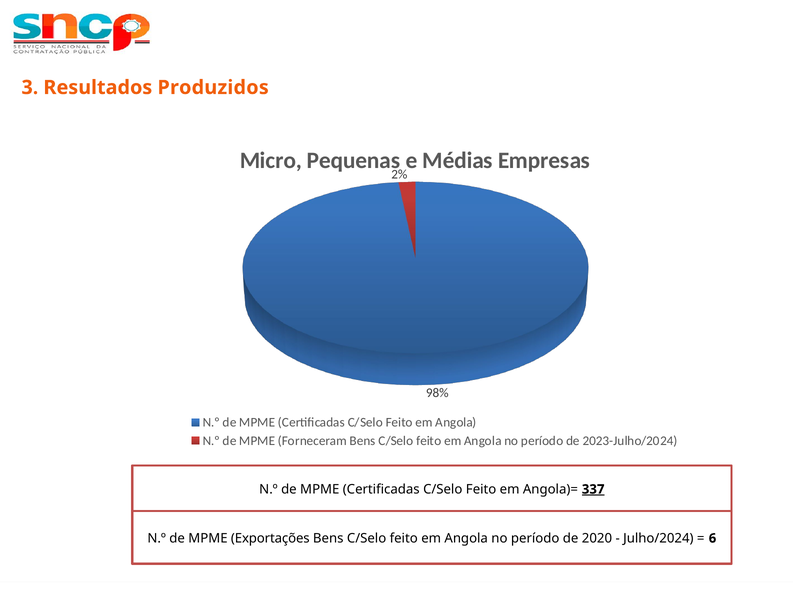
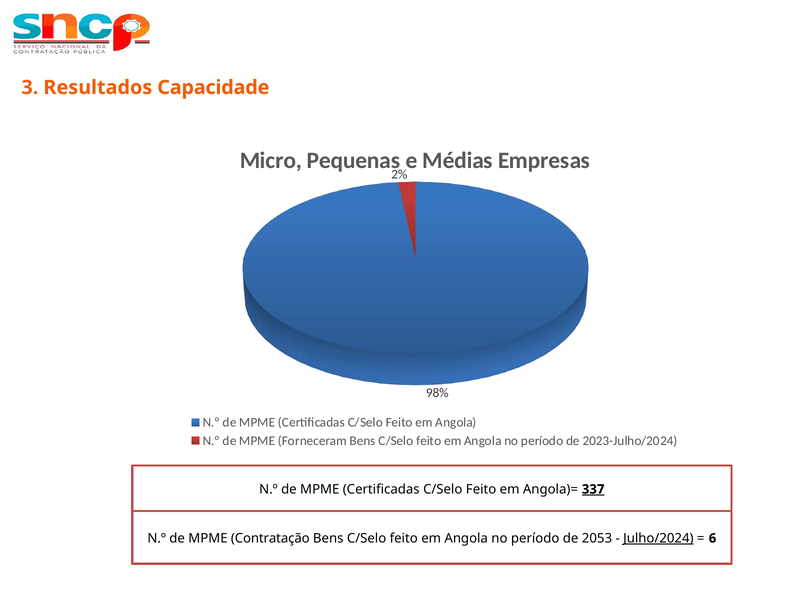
Produzidos: Produzidos -> Capacidade
Exportações: Exportações -> Contratação
2020: 2020 -> 2053
Julho/2024 underline: none -> present
